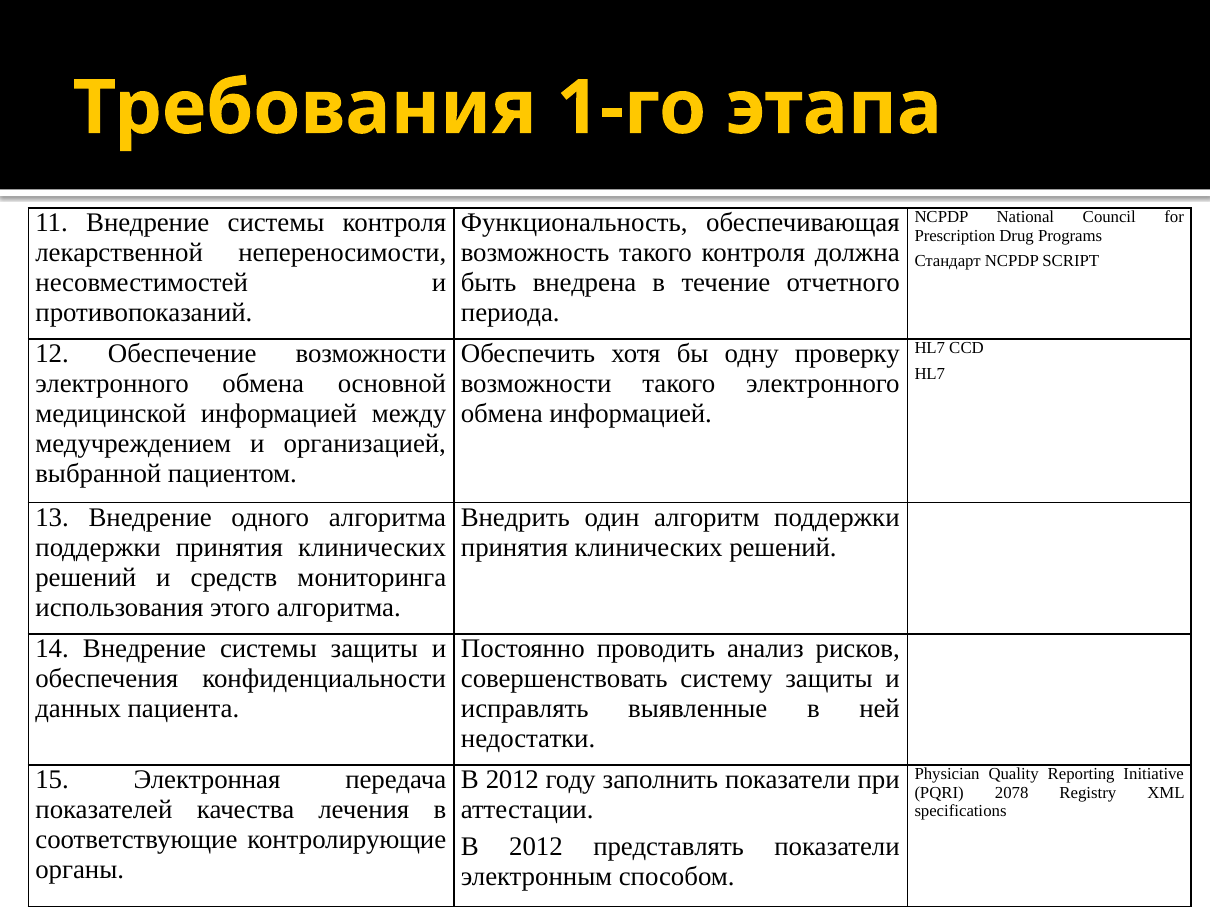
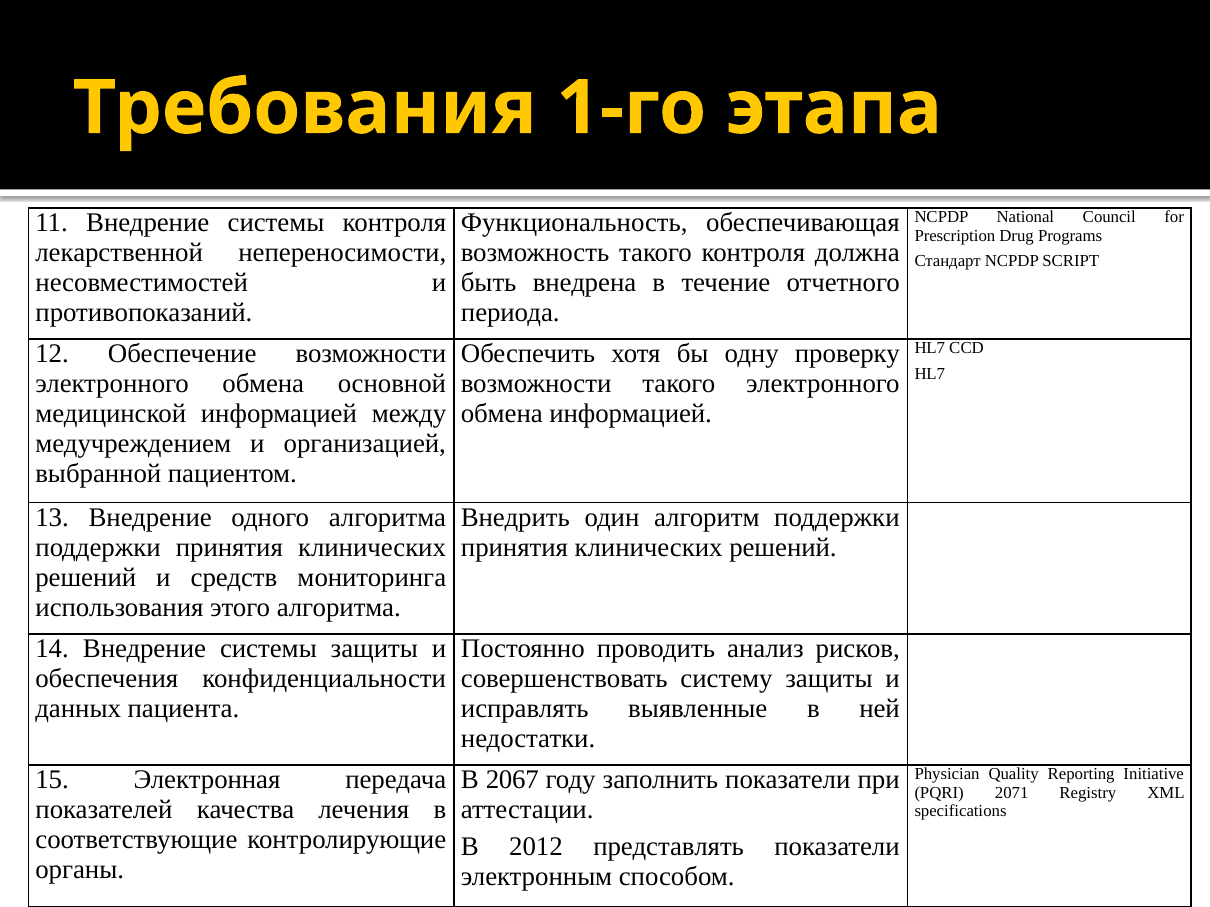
2012 at (512, 780): 2012 -> 2067
2078: 2078 -> 2071
